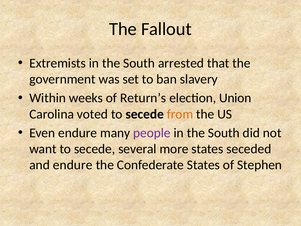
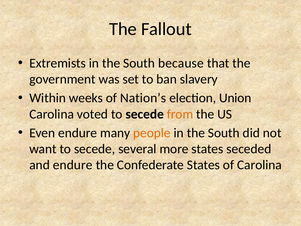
arrested: arrested -> because
Return’s: Return’s -> Nation’s
people colour: purple -> orange
of Stephen: Stephen -> Carolina
